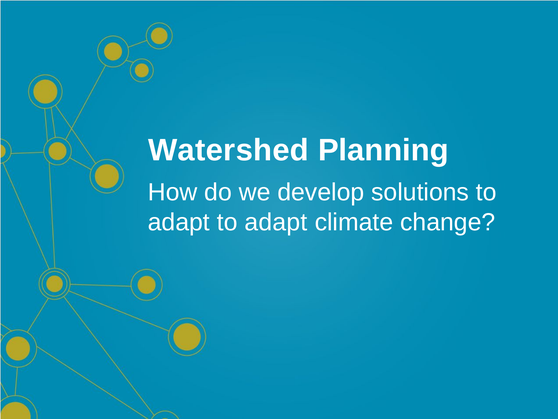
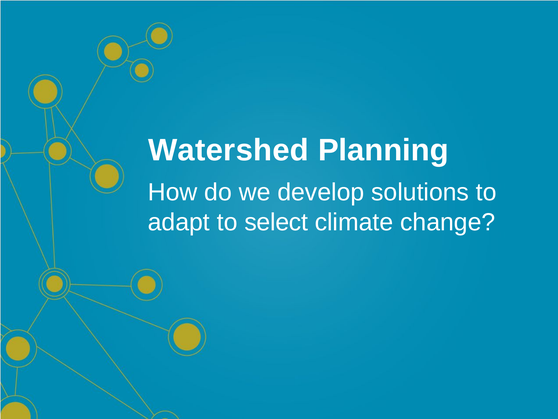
adapt to adapt: adapt -> select
